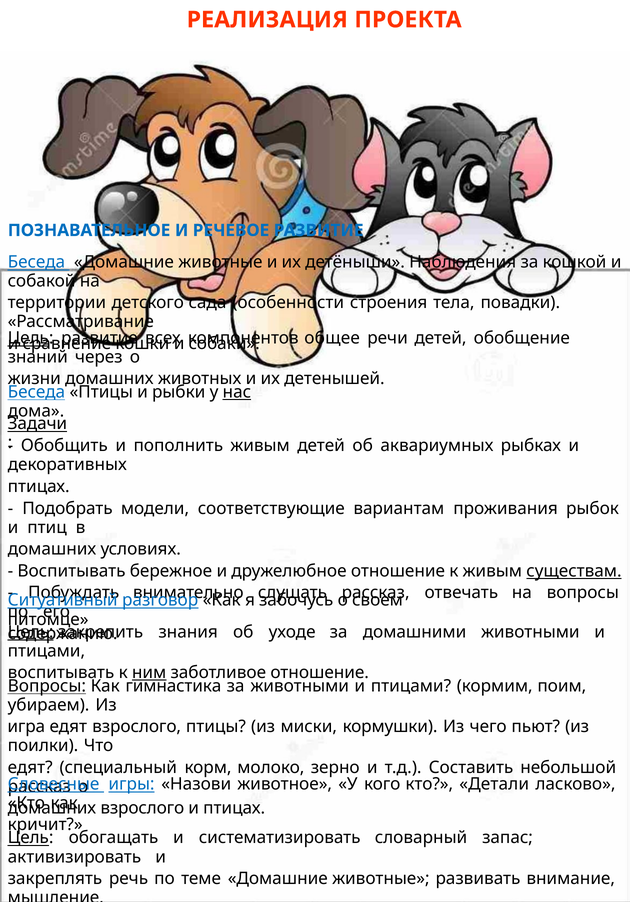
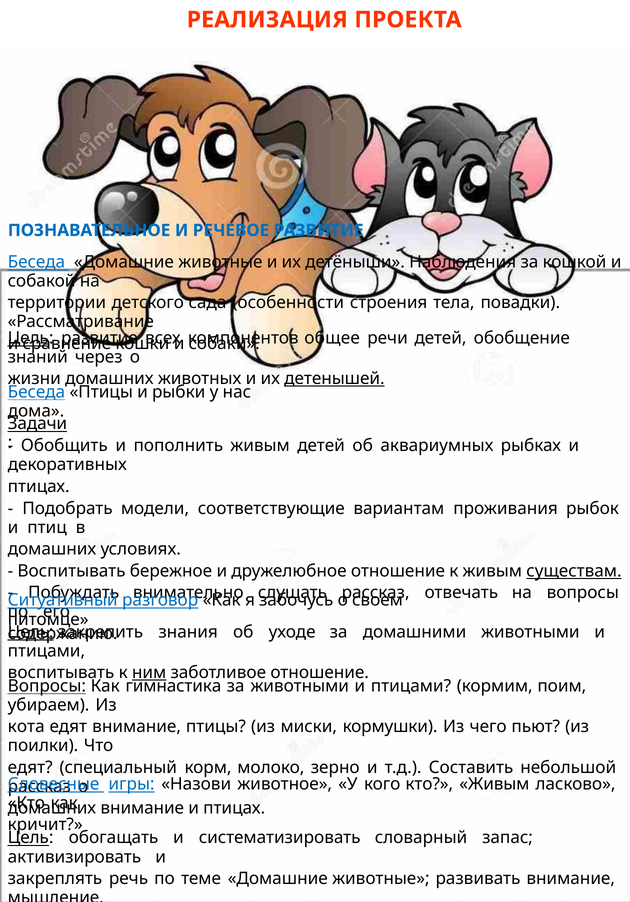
детенышей underline: none -> present
нас underline: present -> none
игра: игра -> кота
едят взрослого: взрослого -> внимание
кто Детали: Детали -> Живым
взрослого at (142, 808): взрослого -> внимание
